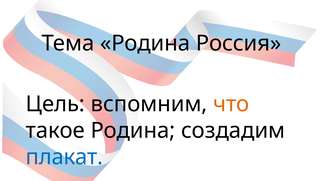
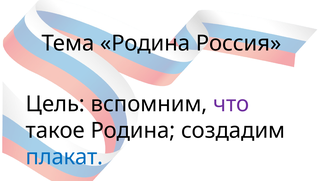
что colour: orange -> purple
